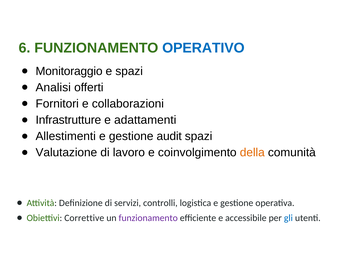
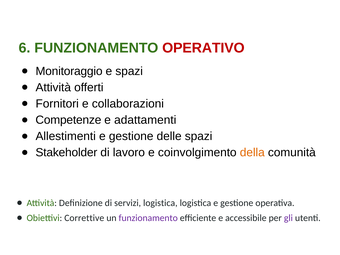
OPERATIVO colour: blue -> red
Analisi at (53, 87): Analisi -> Attività
Infrastrutture: Infrastrutture -> Competenze
audit: audit -> delle
Valutazione: Valutazione -> Stakeholder
servizi controlli: controlli -> logistica
gli colour: blue -> purple
